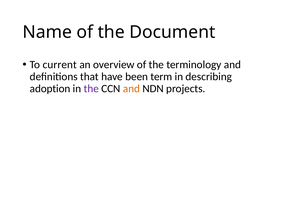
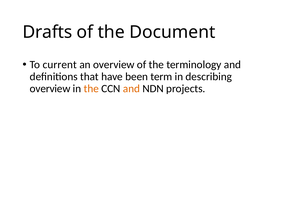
Name: Name -> Drafts
adoption at (50, 89): adoption -> overview
the at (91, 89) colour: purple -> orange
